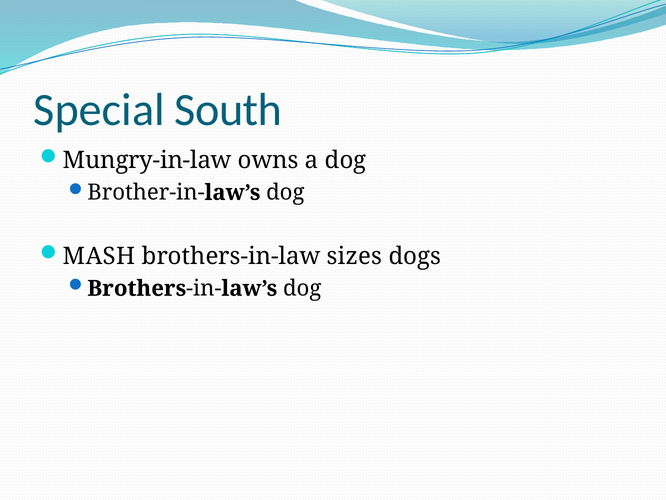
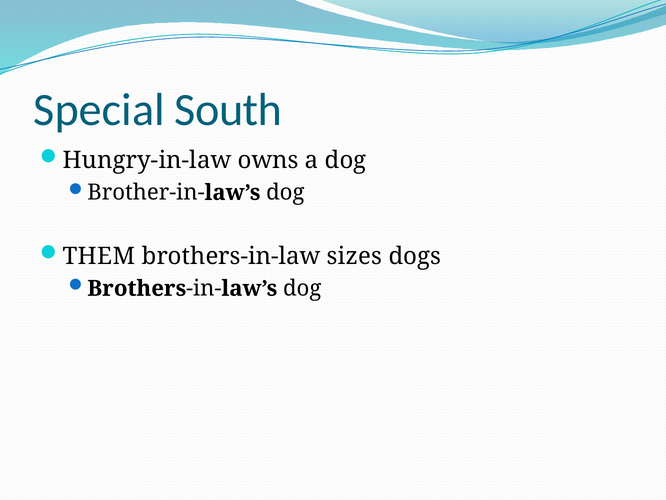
Mungry-in-law: Mungry-in-law -> Hungry-in-law
MASH: MASH -> THEM
